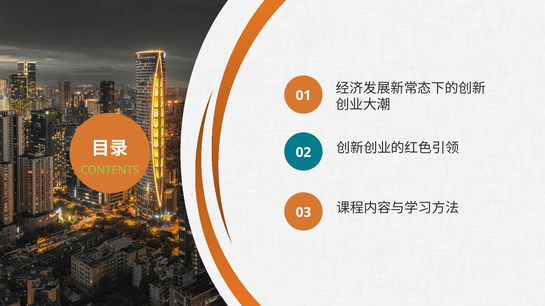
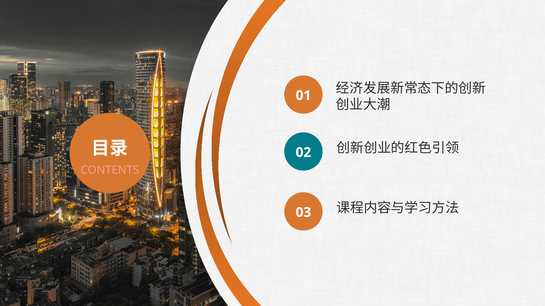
CONTENTS colour: light green -> pink
